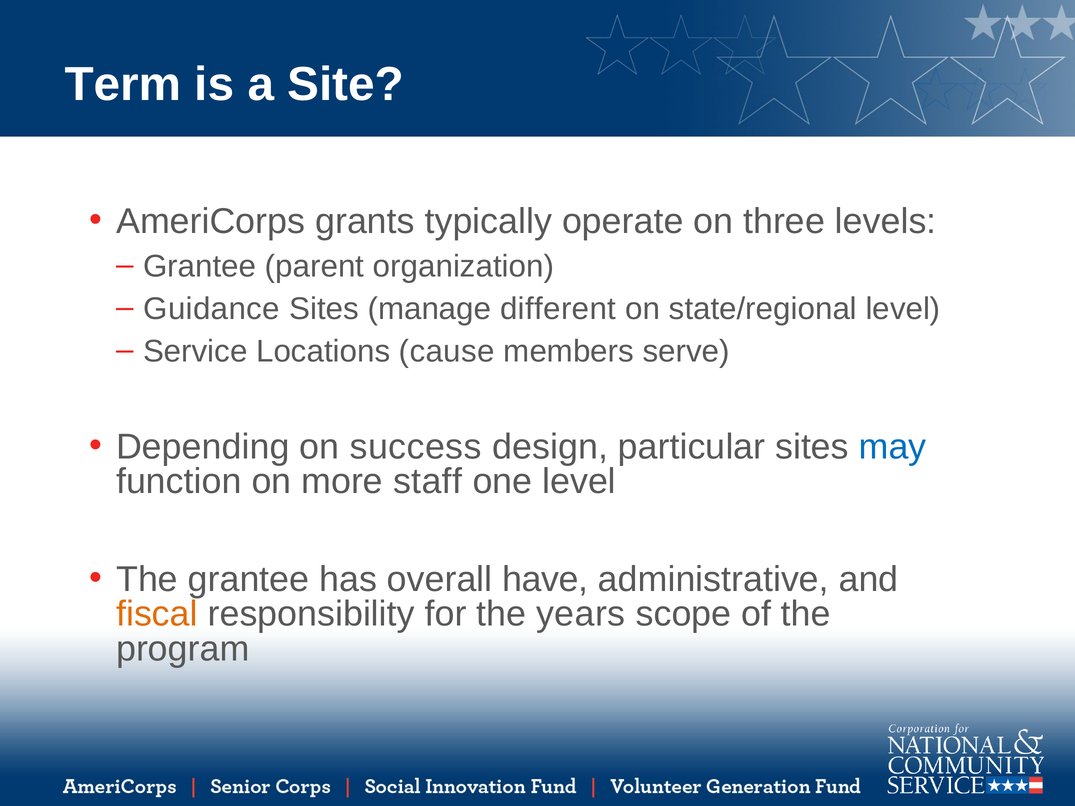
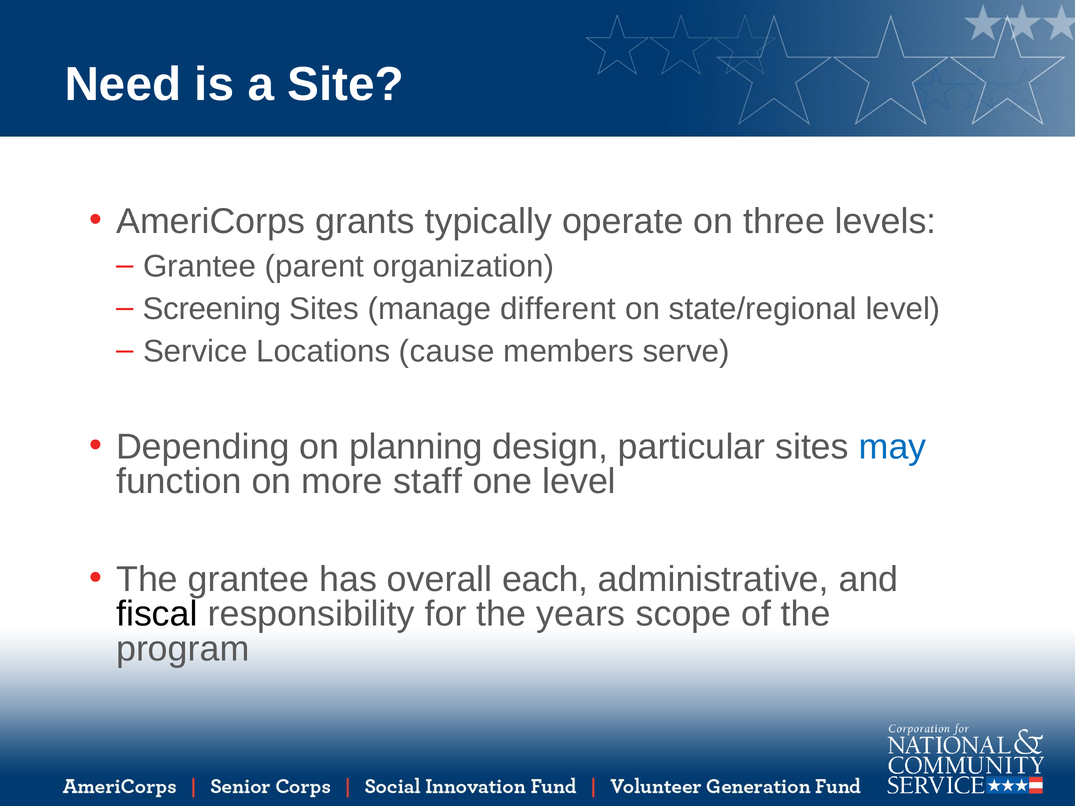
Term: Term -> Need
Guidance: Guidance -> Screening
success: success -> planning
have: have -> each
fiscal colour: orange -> black
